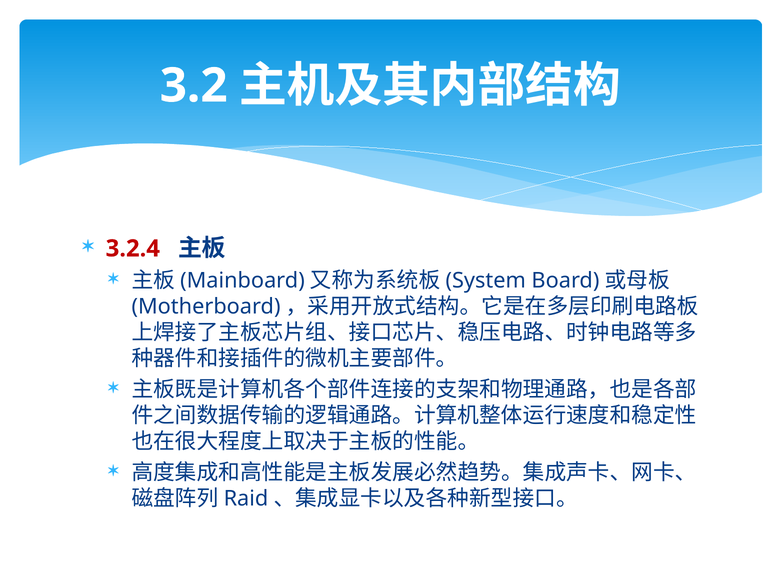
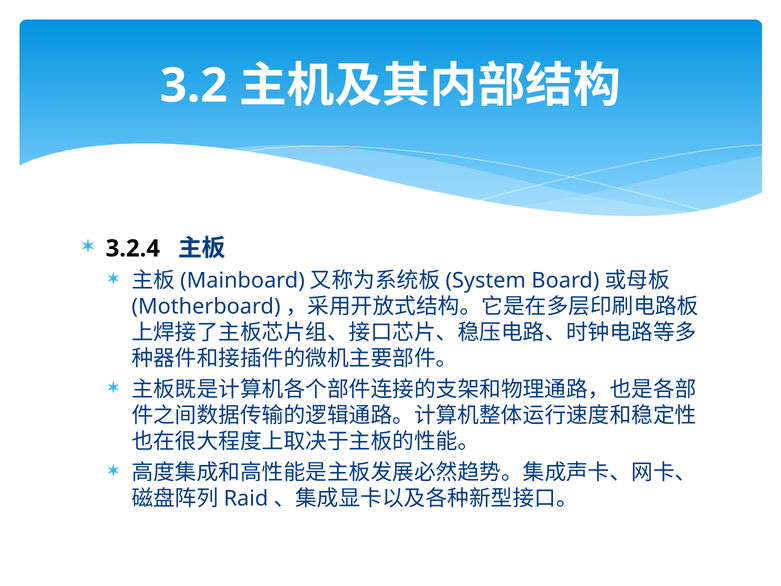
3.2.4 colour: red -> black
